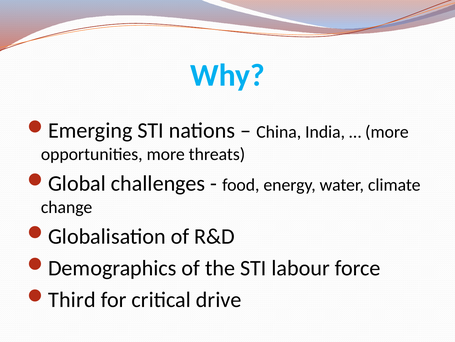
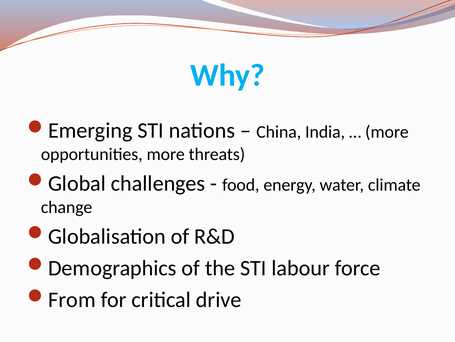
Third: Third -> From
